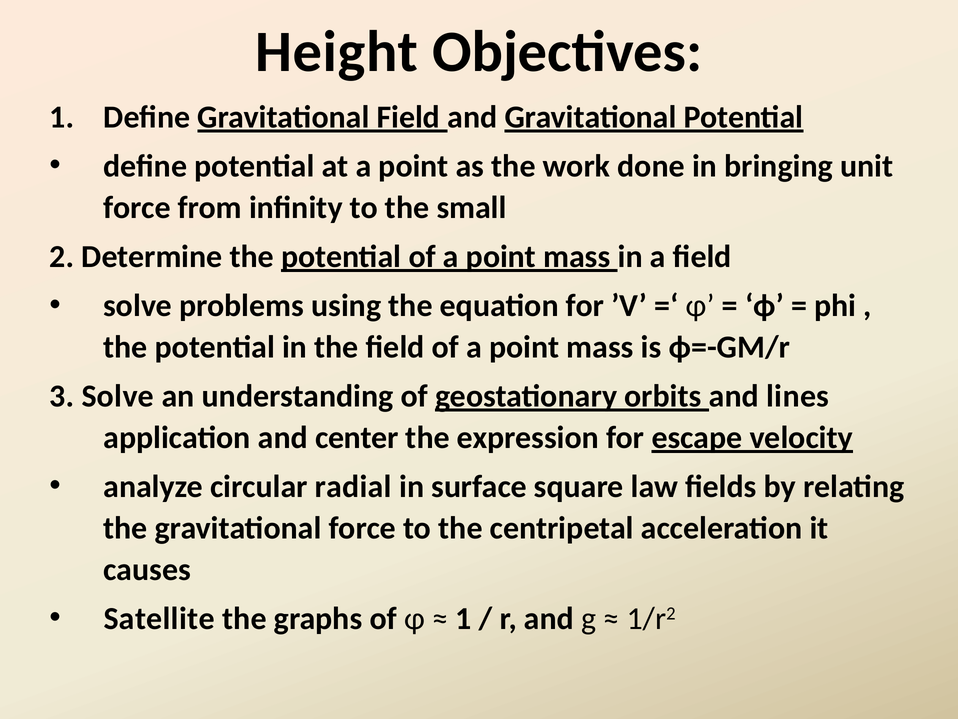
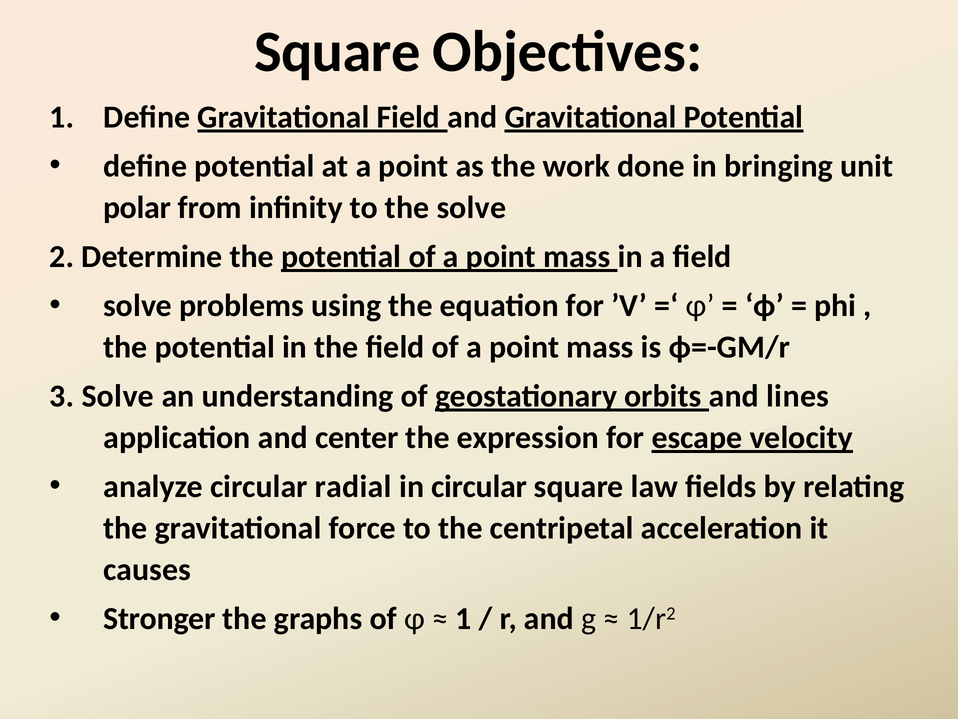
Height at (337, 52): Height -> Square
force at (137, 207): force -> polar
the small: small -> solve
in surface: surface -> circular
Satellite: Satellite -> Stronger
